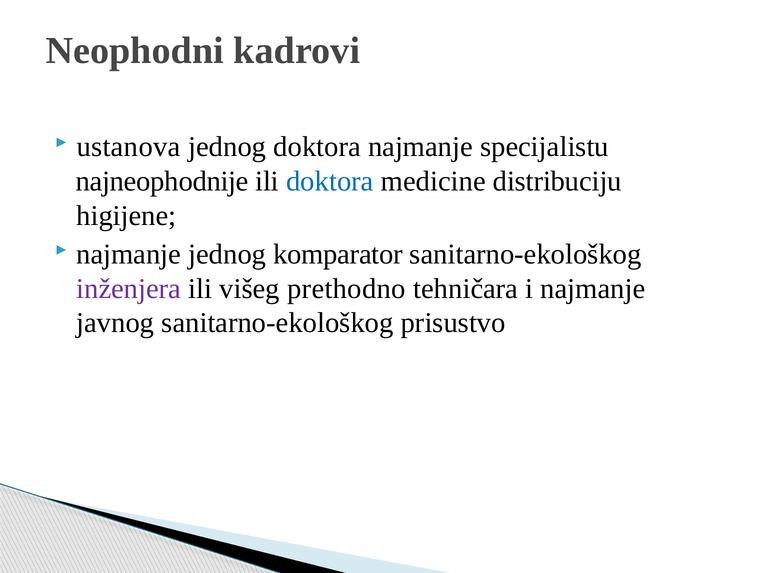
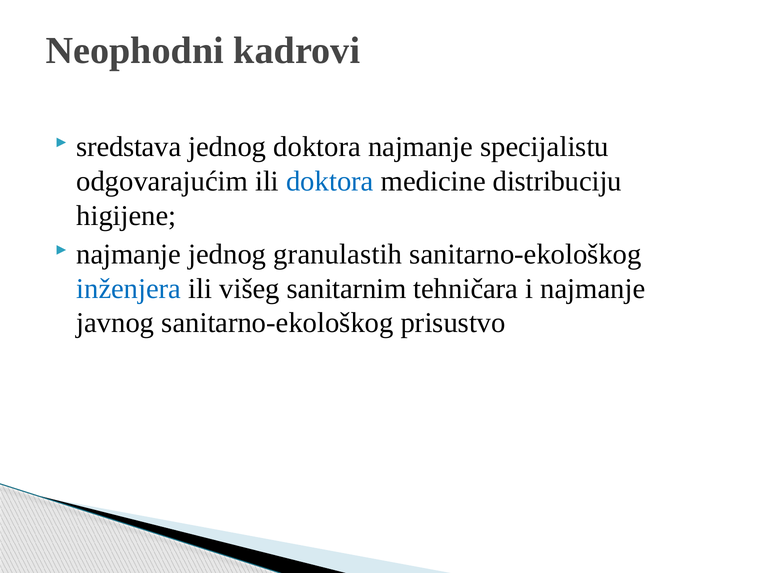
ustanova: ustanova -> sredstava
najneophodnije: najneophodnije -> odgovarajućim
komparator: komparator -> granulastih
inženjera colour: purple -> blue
prethodno: prethodno -> sanitarnim
